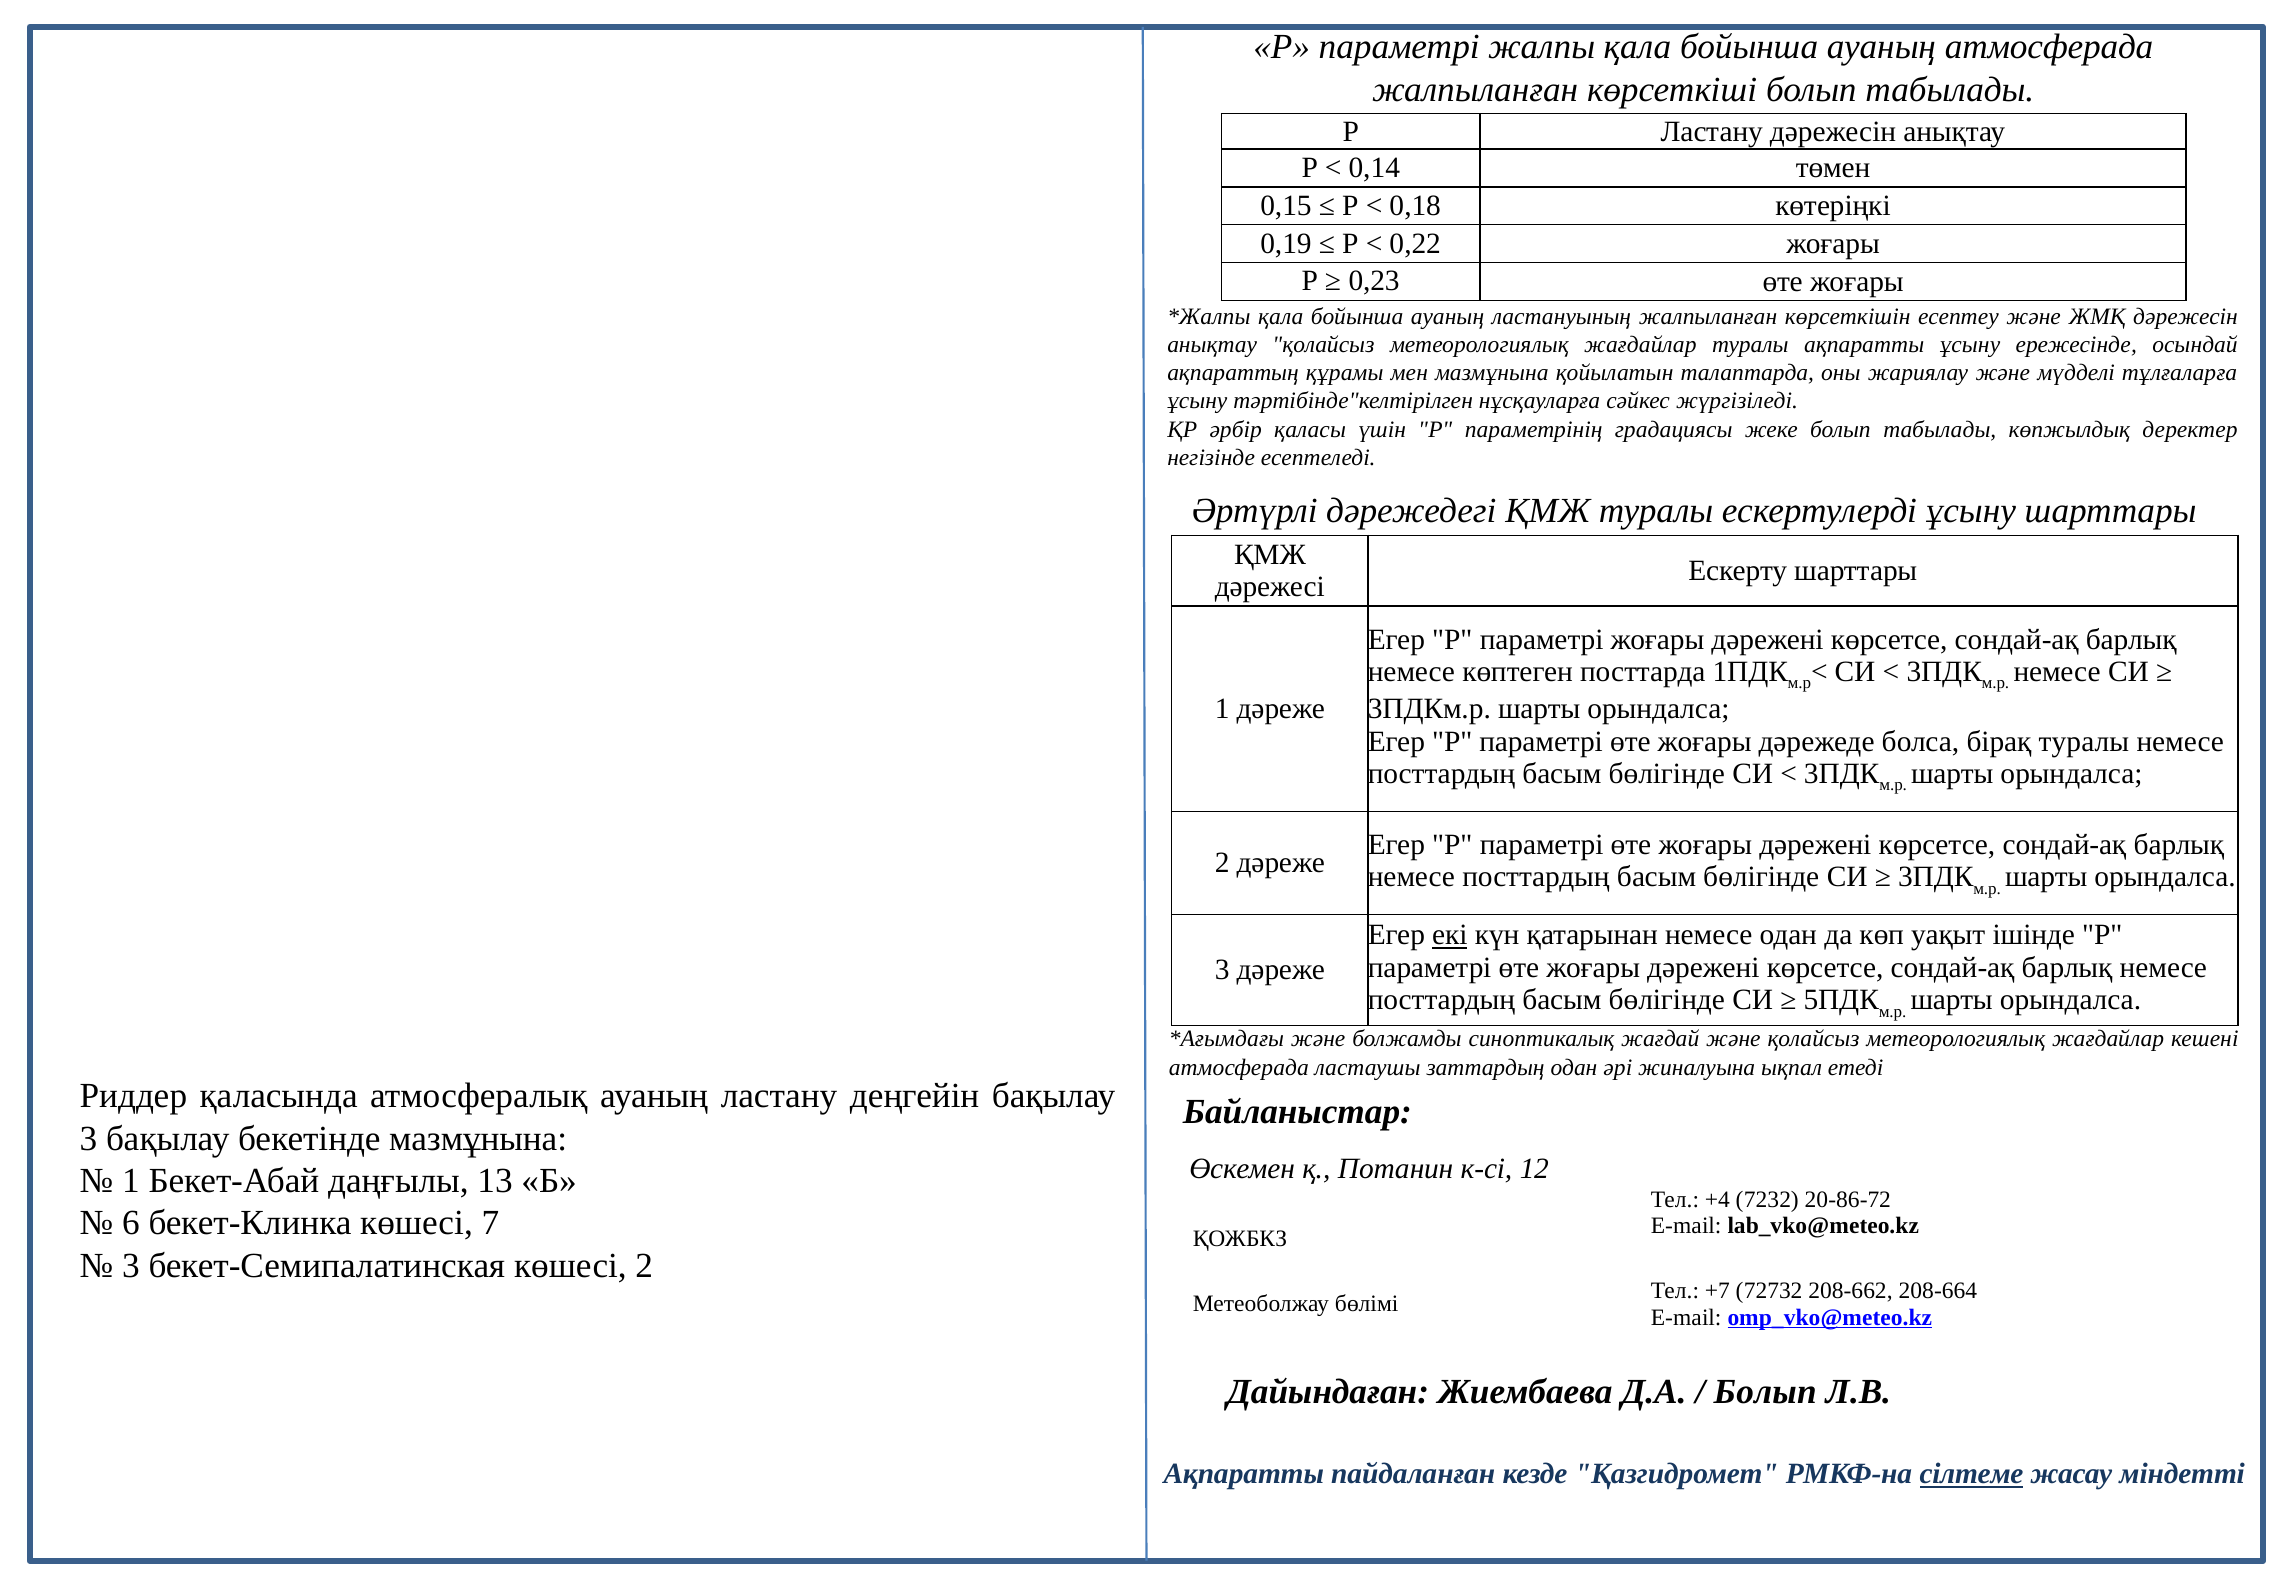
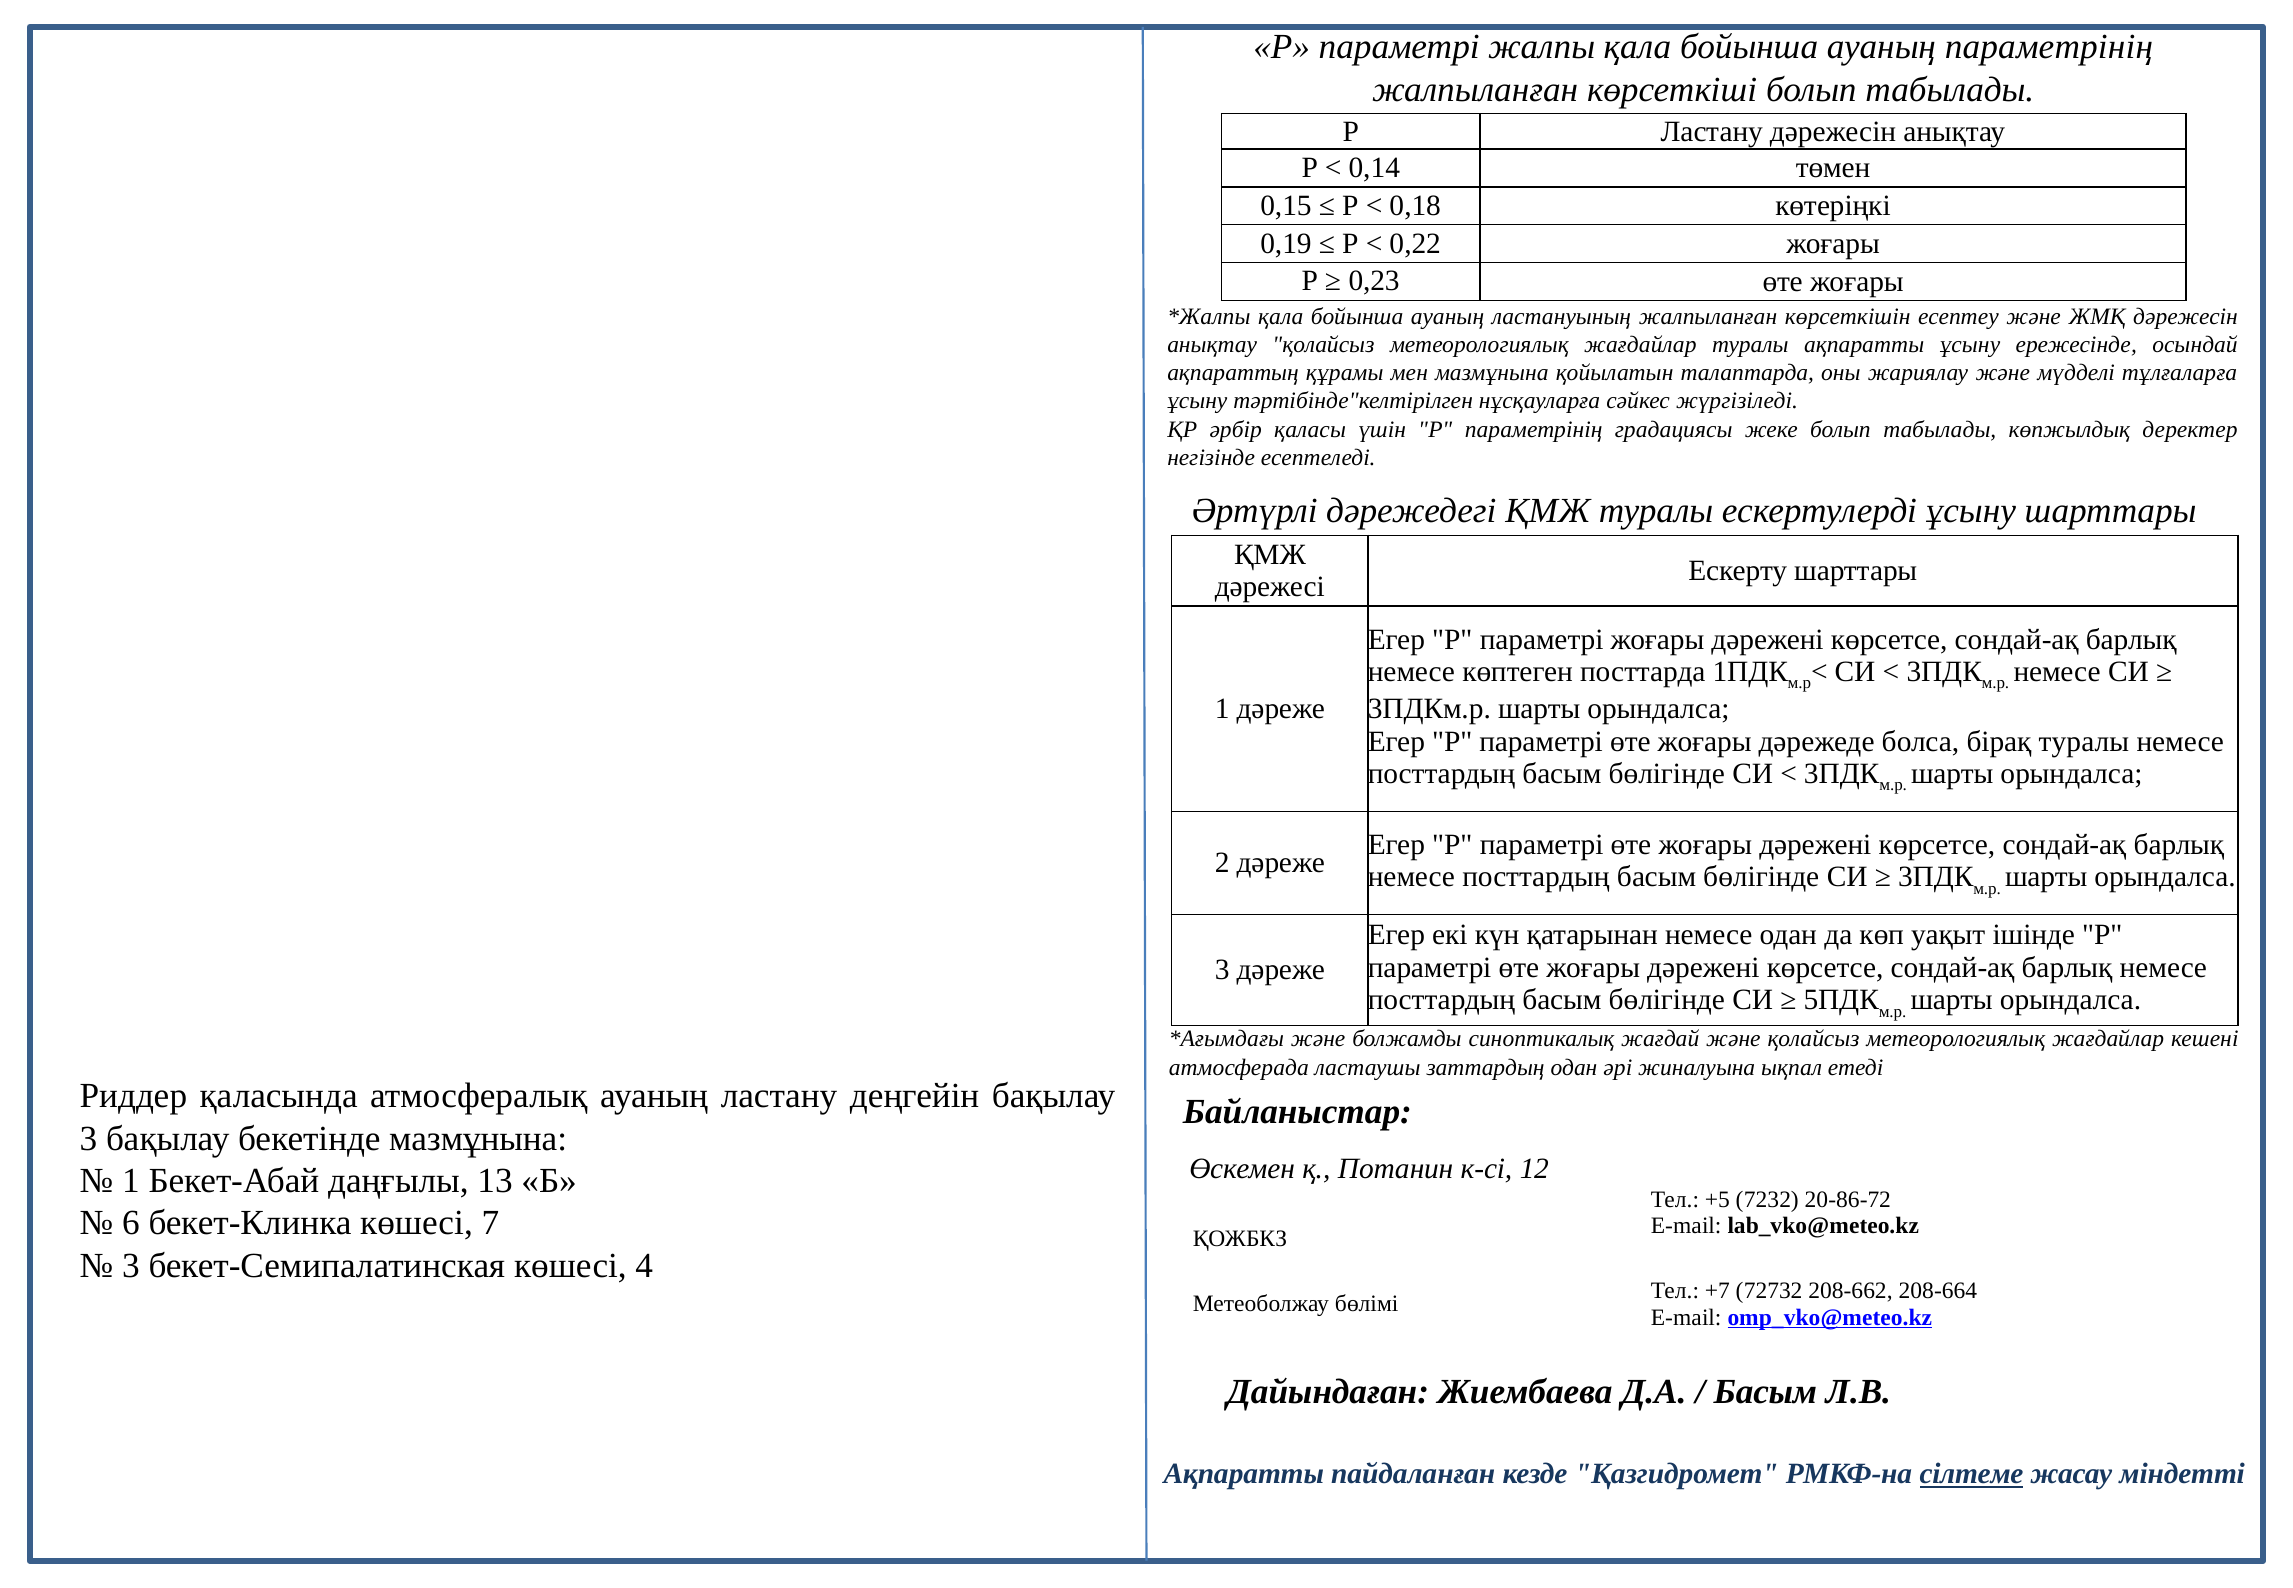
ауаның атмосферада: атмосферада -> параметрінің
екі underline: present -> none
+4: +4 -> +5
көшесі 2: 2 -> 4
Болып at (1765, 1392): Болып -> Басым
